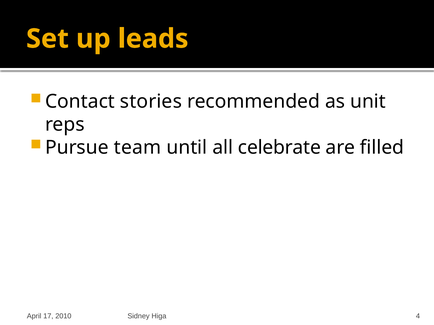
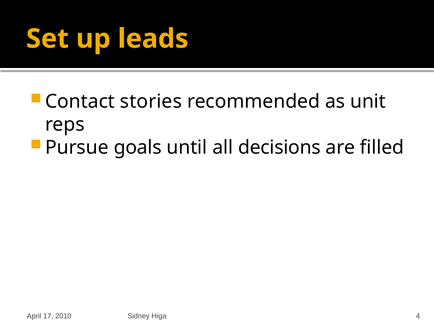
team: team -> goals
celebrate: celebrate -> decisions
